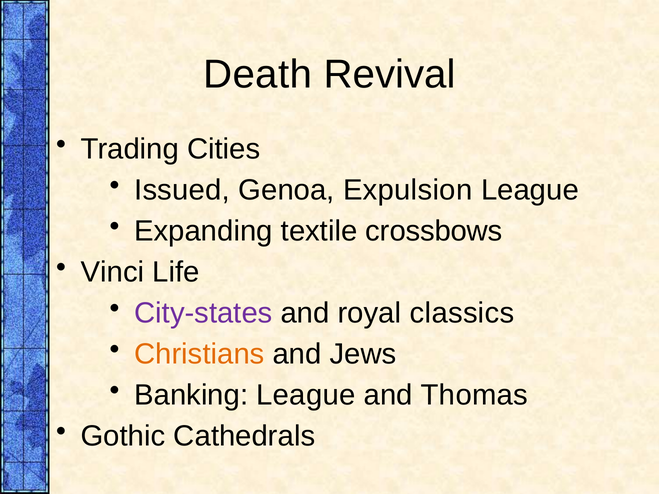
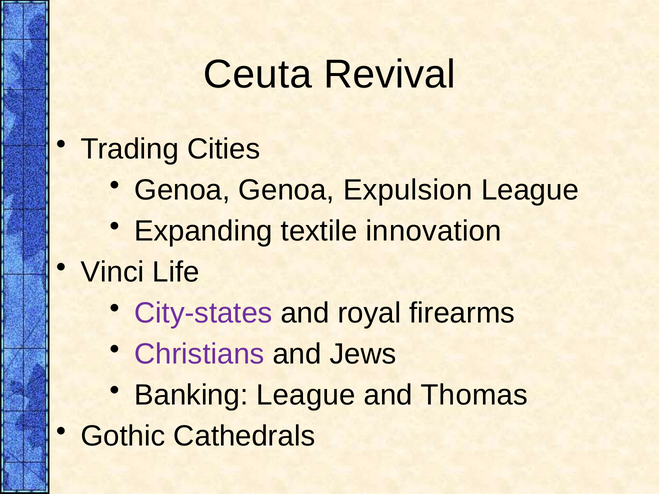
Death: Death -> Ceuta
Issued at (182, 190): Issued -> Genoa
crossbows: crossbows -> innovation
classics: classics -> firearms
Christians colour: orange -> purple
